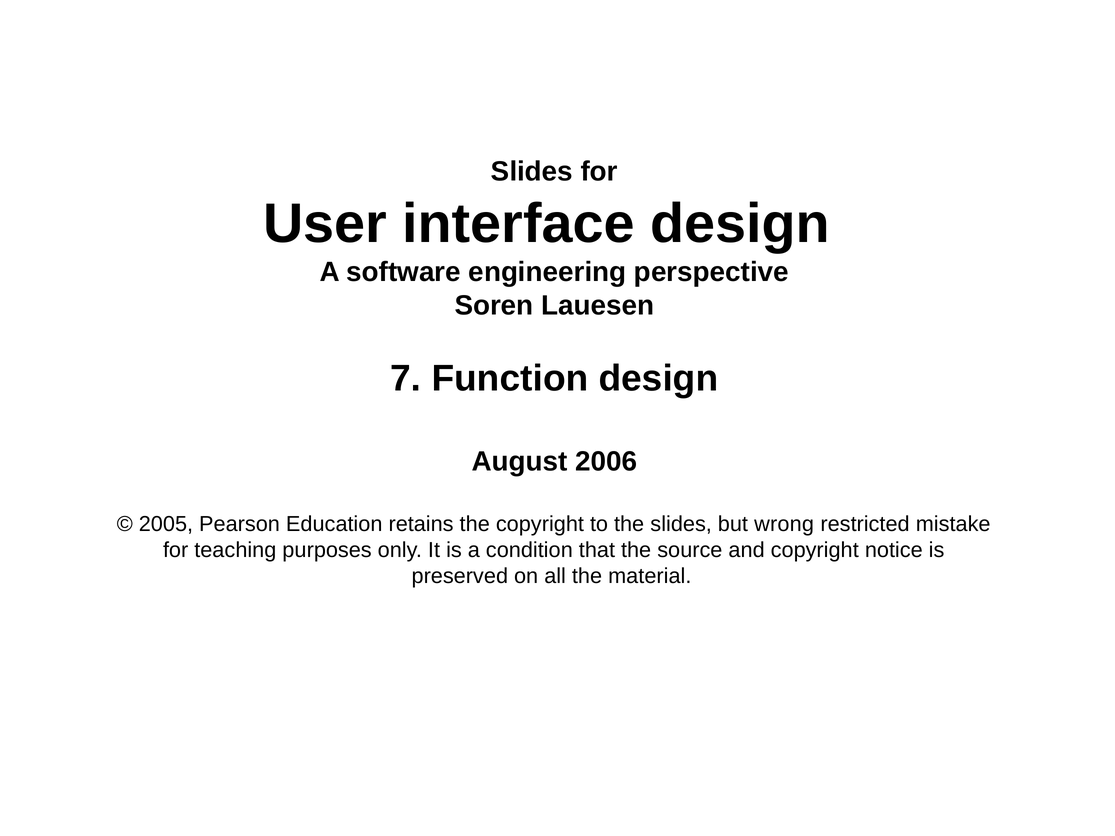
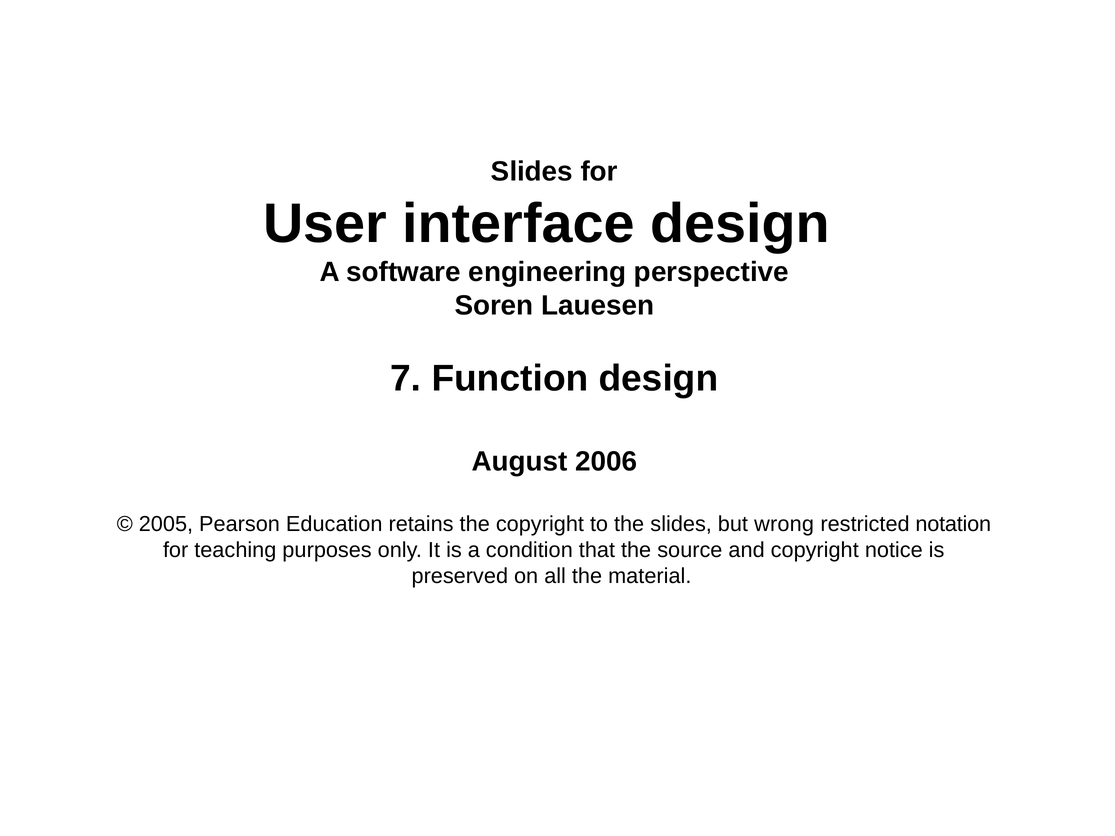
mistake: mistake -> notation
